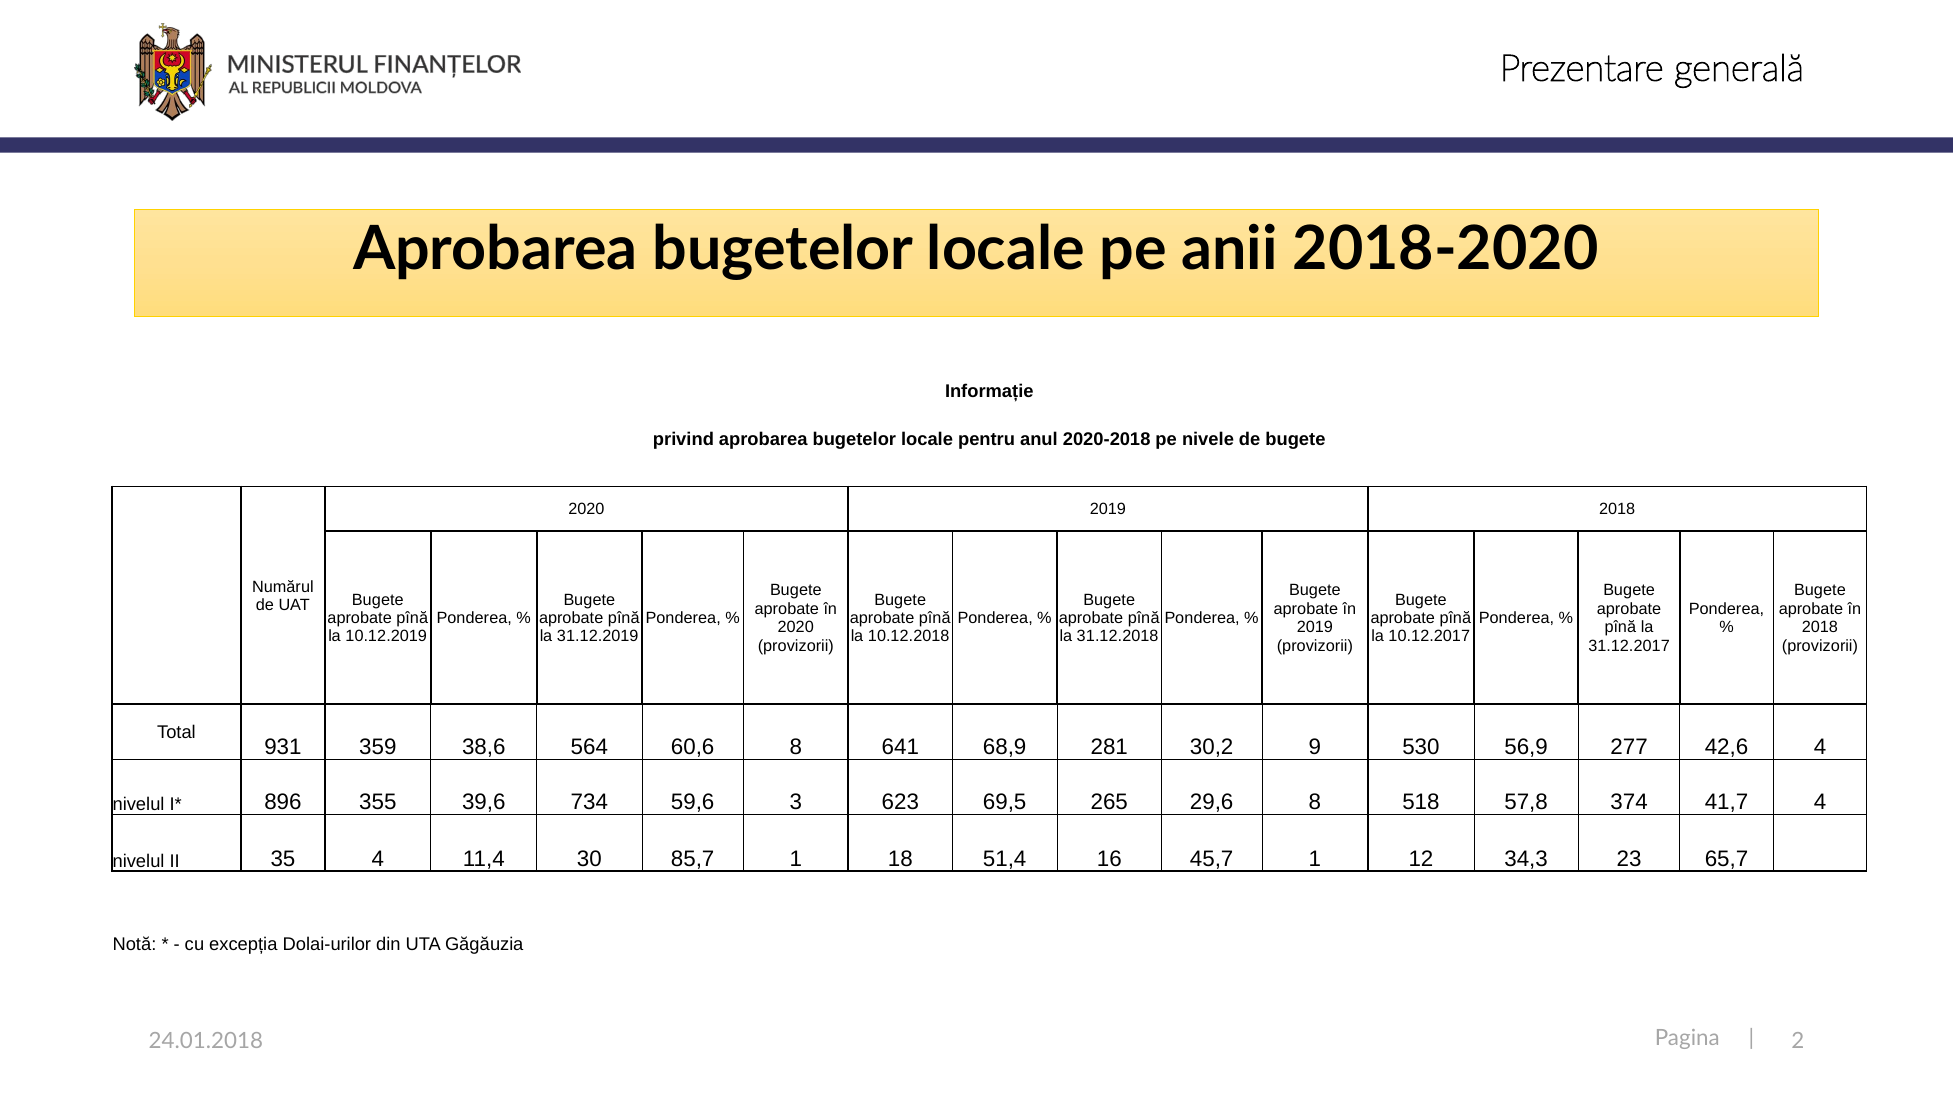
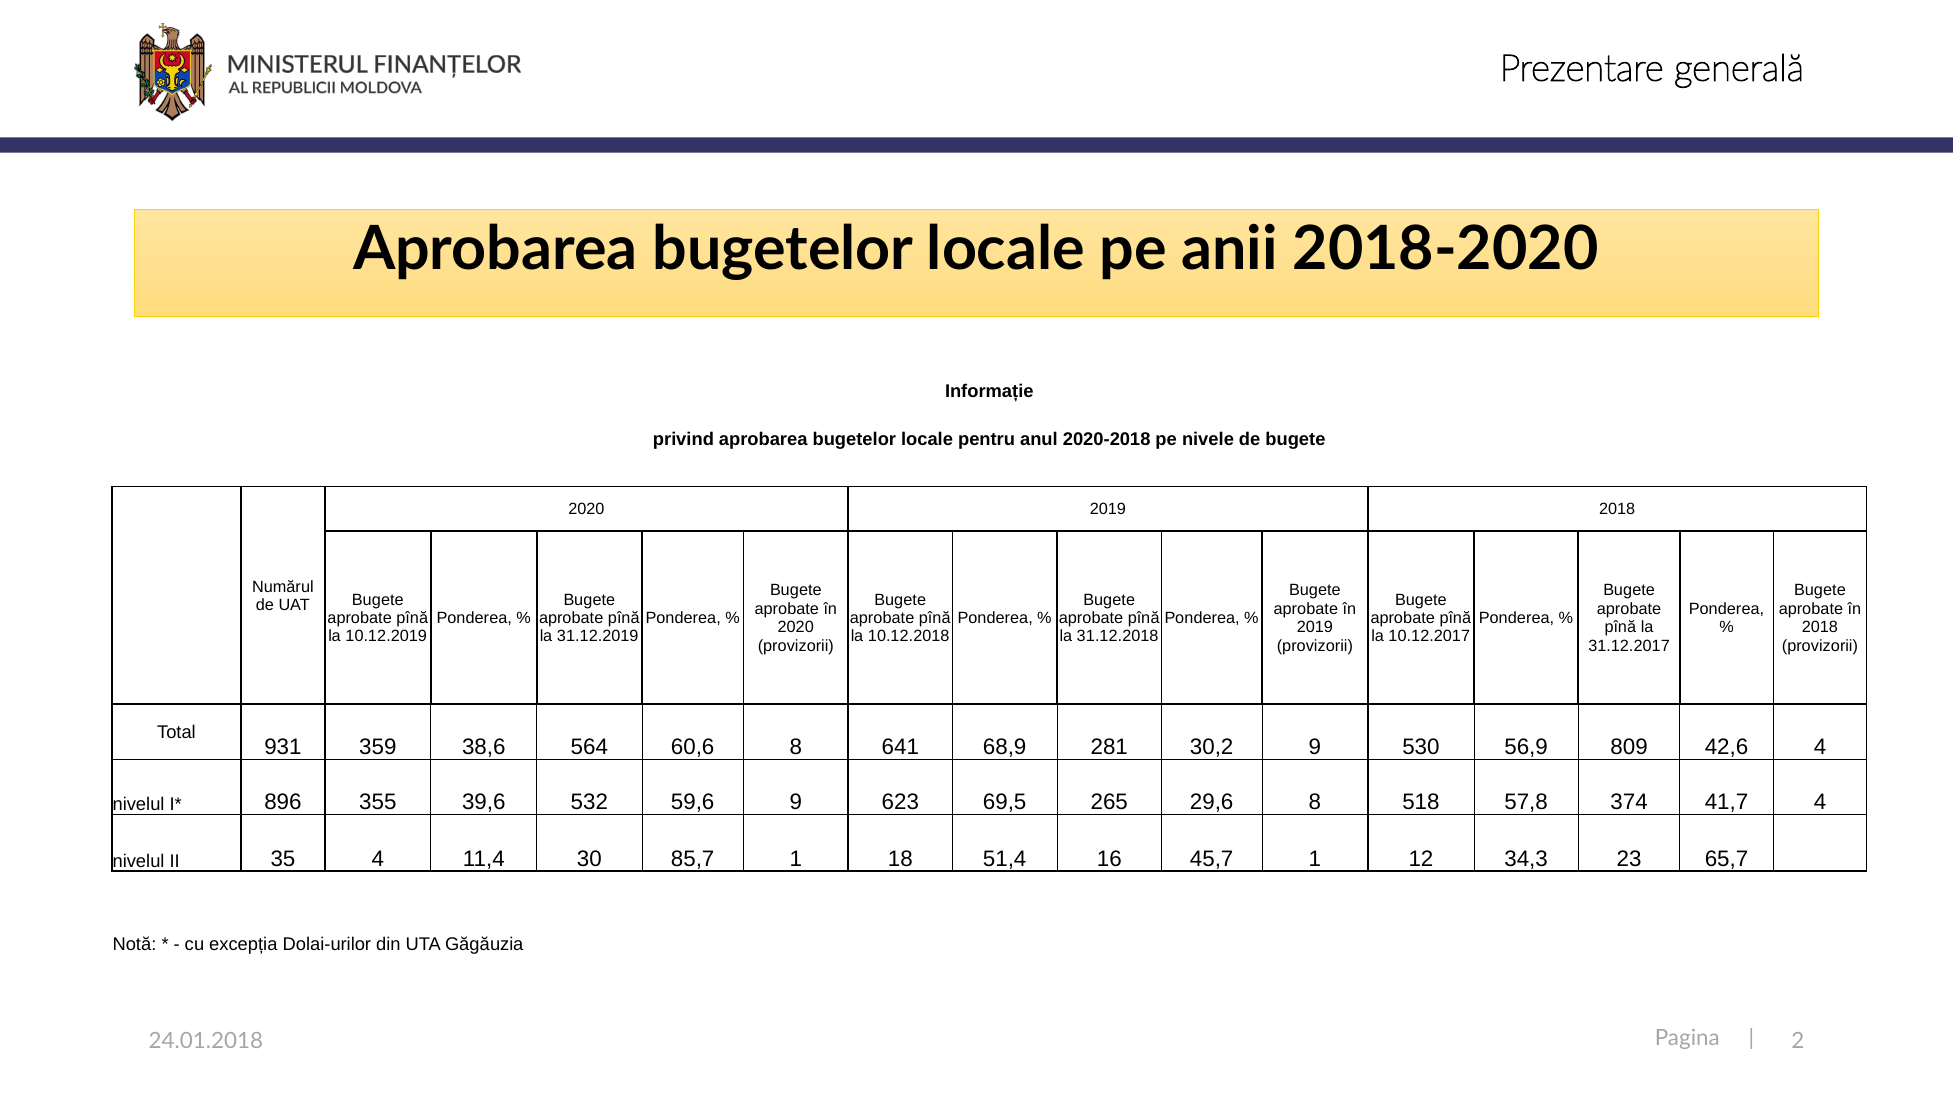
277: 277 -> 809
734: 734 -> 532
59,6 3: 3 -> 9
